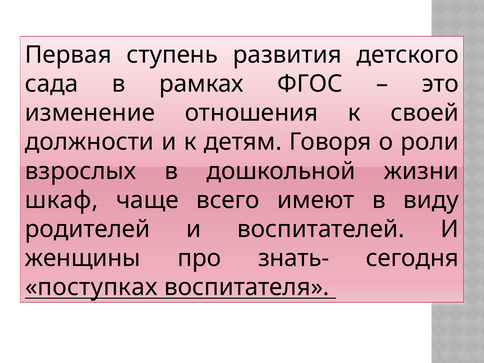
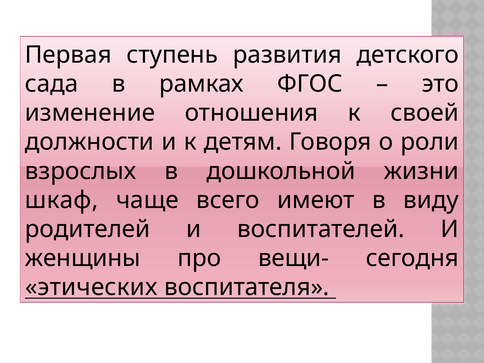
знать-: знать- -> вещи-
поступках: поступках -> этических
